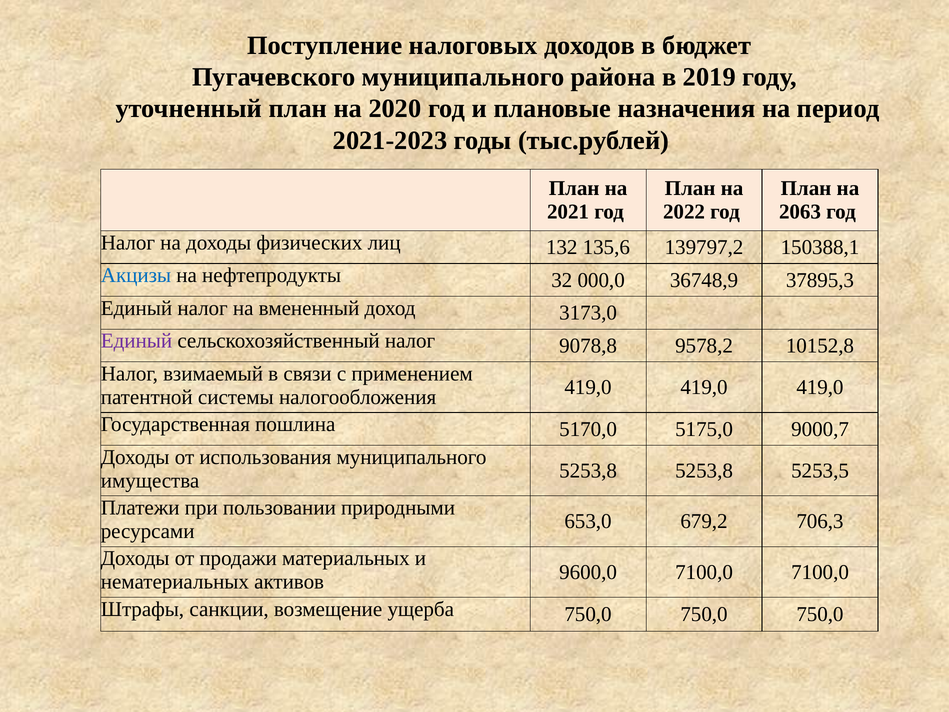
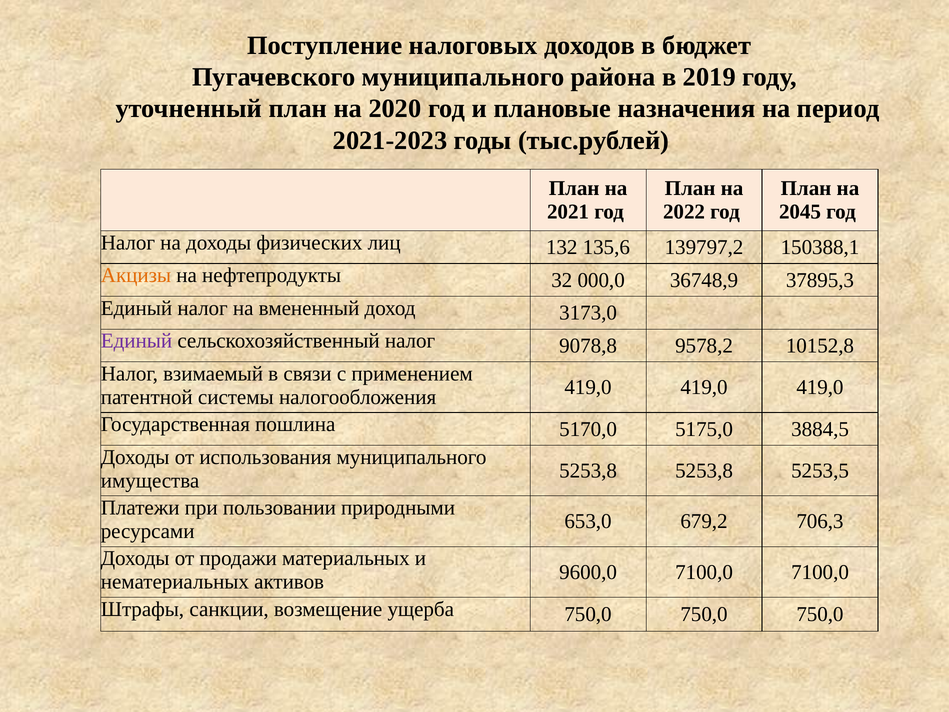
2063: 2063 -> 2045
Акцизы colour: blue -> orange
9000,7: 9000,7 -> 3884,5
